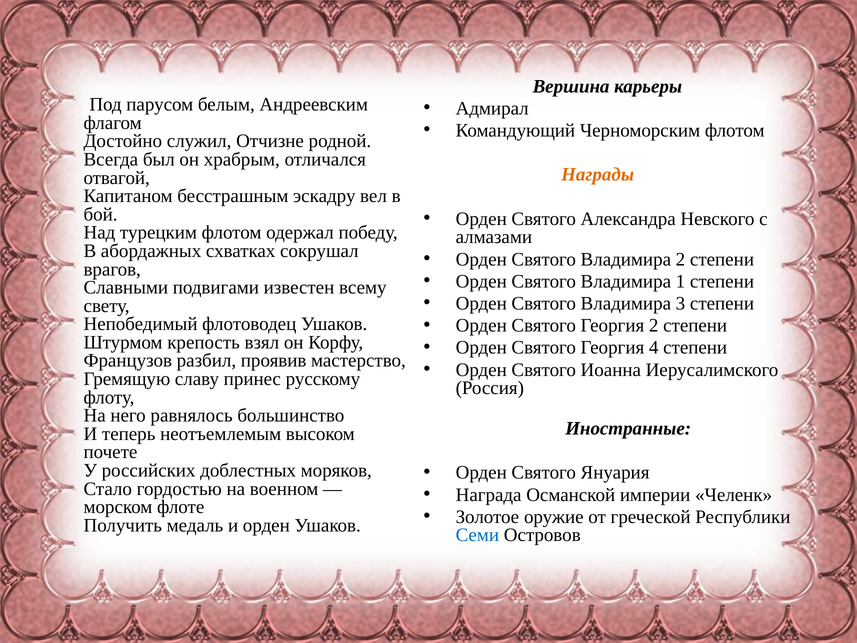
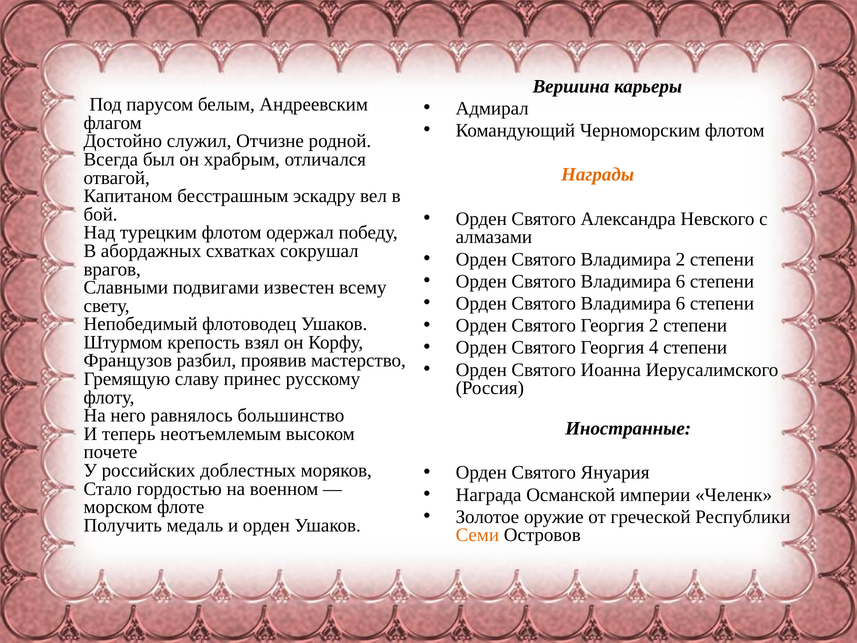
1 at (681, 281): 1 -> 6
3 at (681, 303): 3 -> 6
Семи colour: blue -> orange
